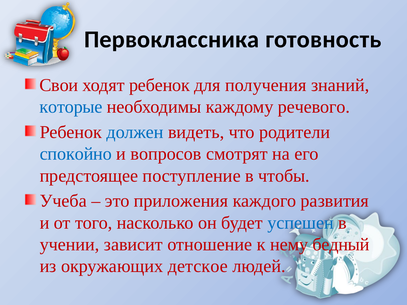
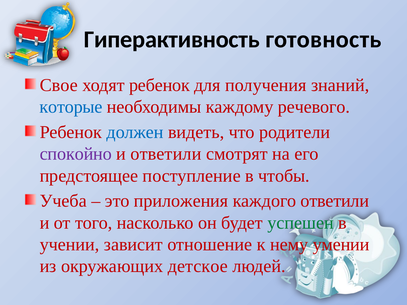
Первоклассника: Первоклассника -> Гиперактивность
Свои: Свои -> Свое
спокойно colour: blue -> purple
и вопросов: вопросов -> ответили
каждого развития: развития -> ответили
успешен colour: blue -> green
бедный: бедный -> умении
